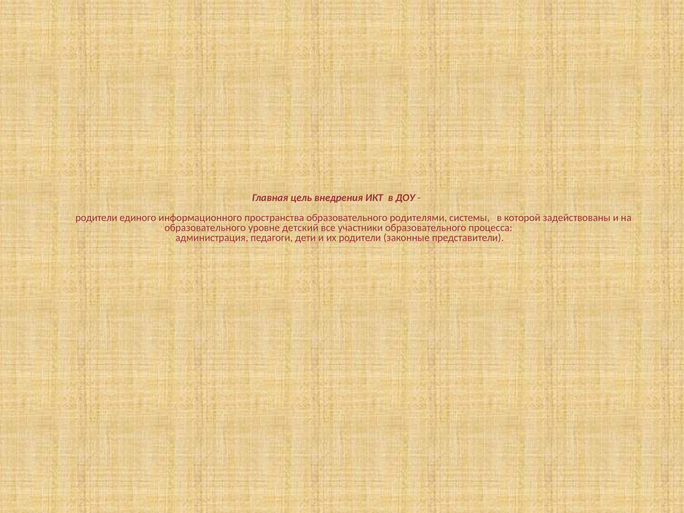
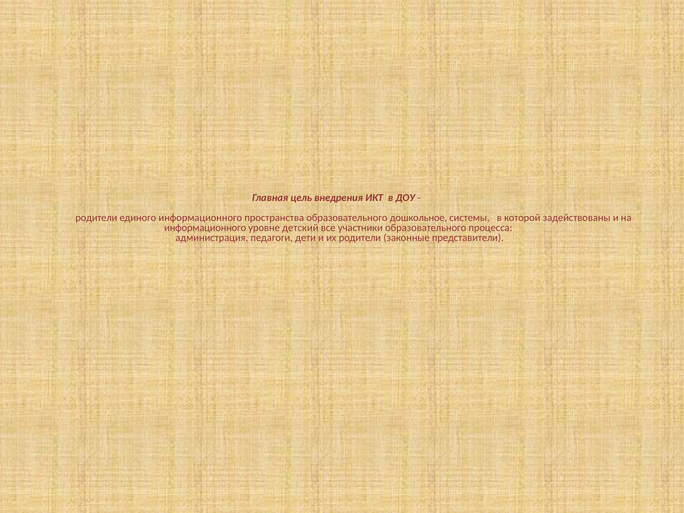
родителями: родителями -> дошкольное
образовательного at (205, 228): образовательного -> информационного
